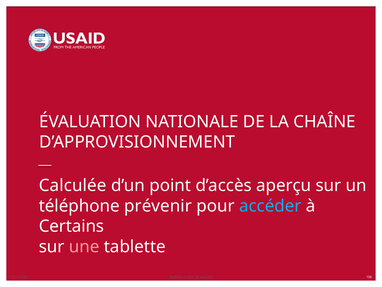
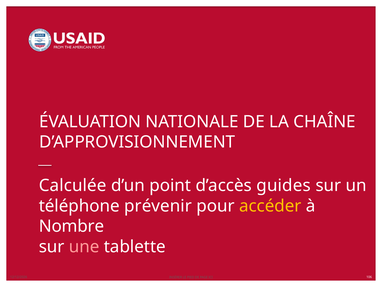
aperçu: aperçu -> guides
accéder colour: light blue -> yellow
Certains: Certains -> Nombre
